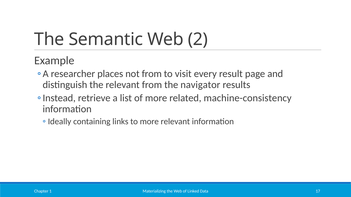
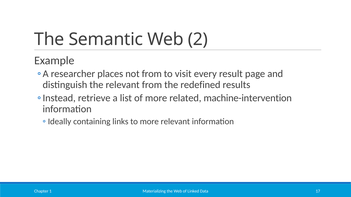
navigator: navigator -> redefined
machine-consistency: machine-consistency -> machine-intervention
